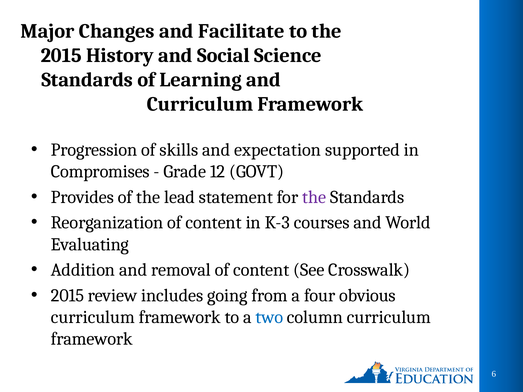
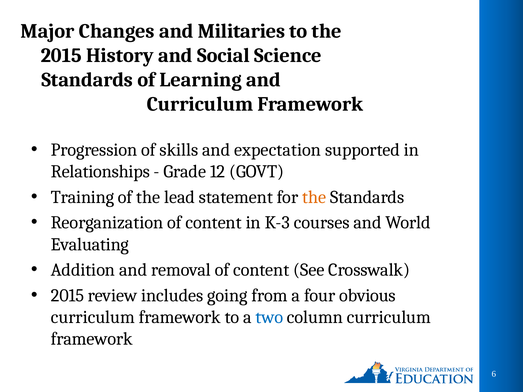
Facilitate: Facilitate -> Militaries
Compromises: Compromises -> Relationships
Provides: Provides -> Training
the at (314, 197) colour: purple -> orange
